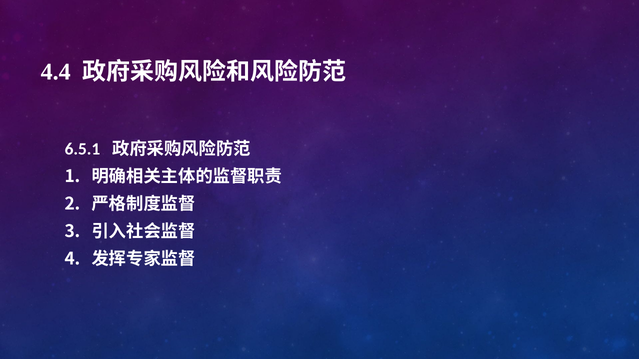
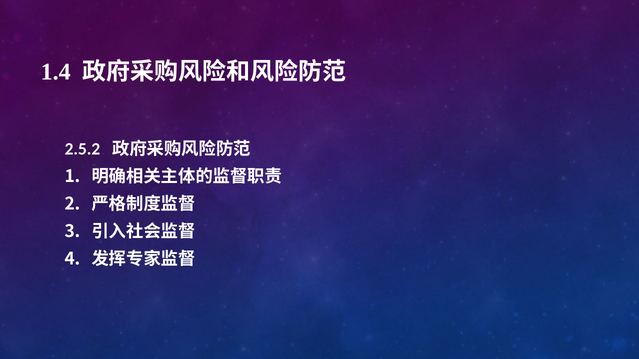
4.4: 4.4 -> 1.4
6.5.1: 6.5.1 -> 2.5.2
